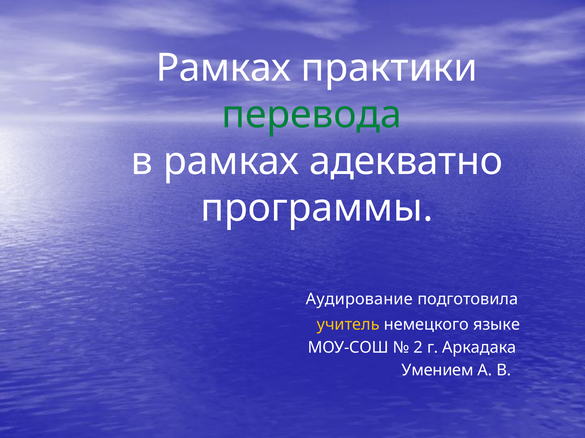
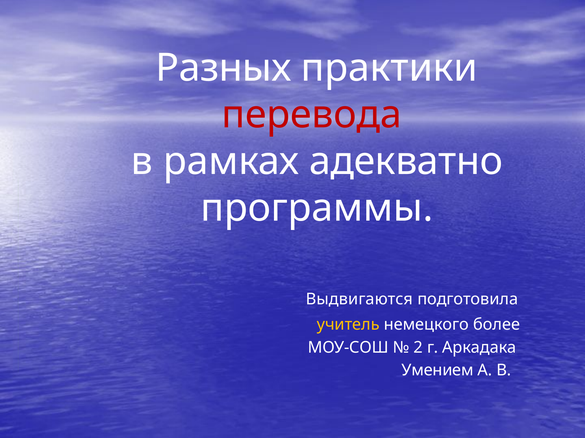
Рамках at (223, 68): Рамках -> Разных
перевода colour: green -> red
Аудирование: Аудирование -> Выдвигаются
языке: языке -> более
